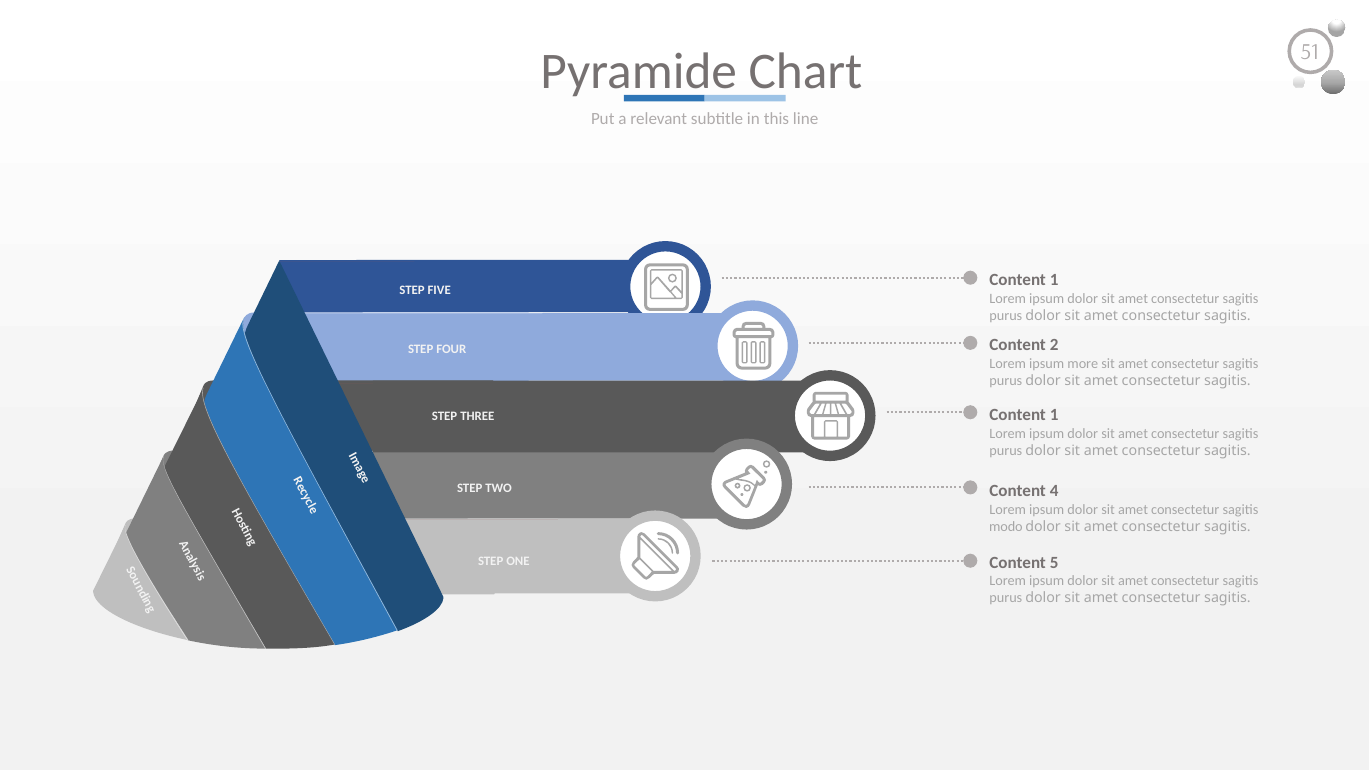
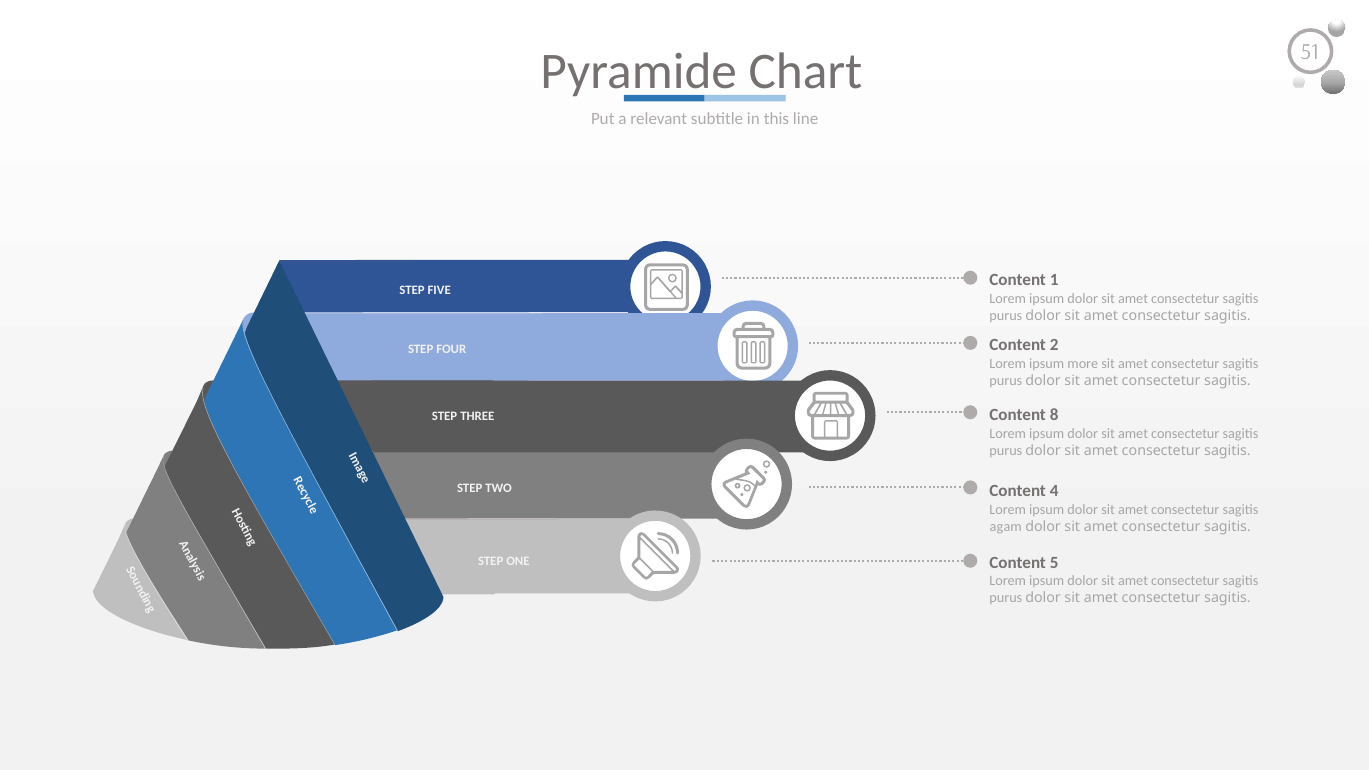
1 at (1054, 415): 1 -> 8
modo: modo -> agam
